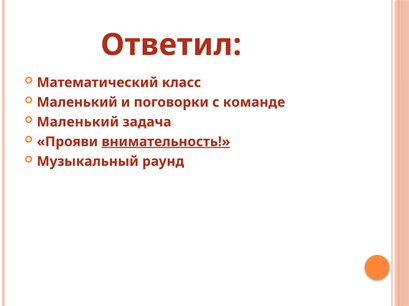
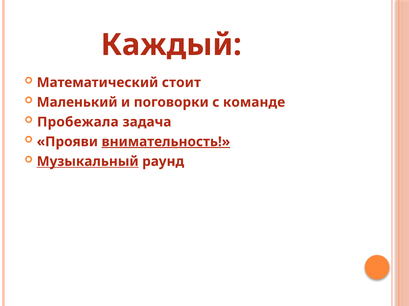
Ответил: Ответил -> Каждый
класс: класс -> стоит
Маленький at (78, 122): Маленький -> Пробежала
Музыкальный underline: none -> present
